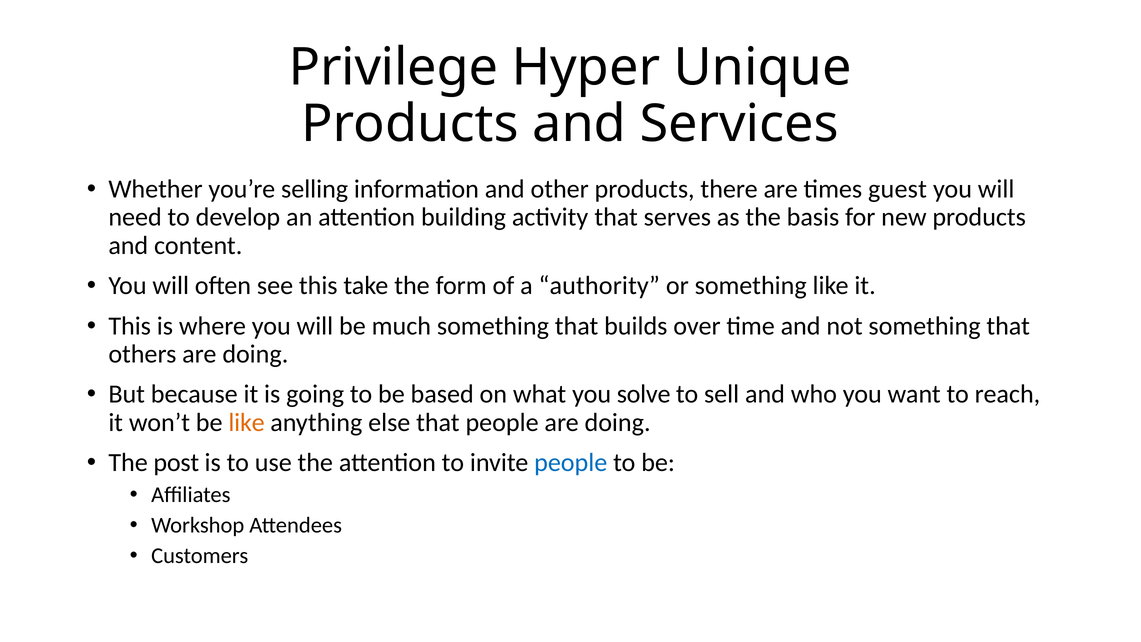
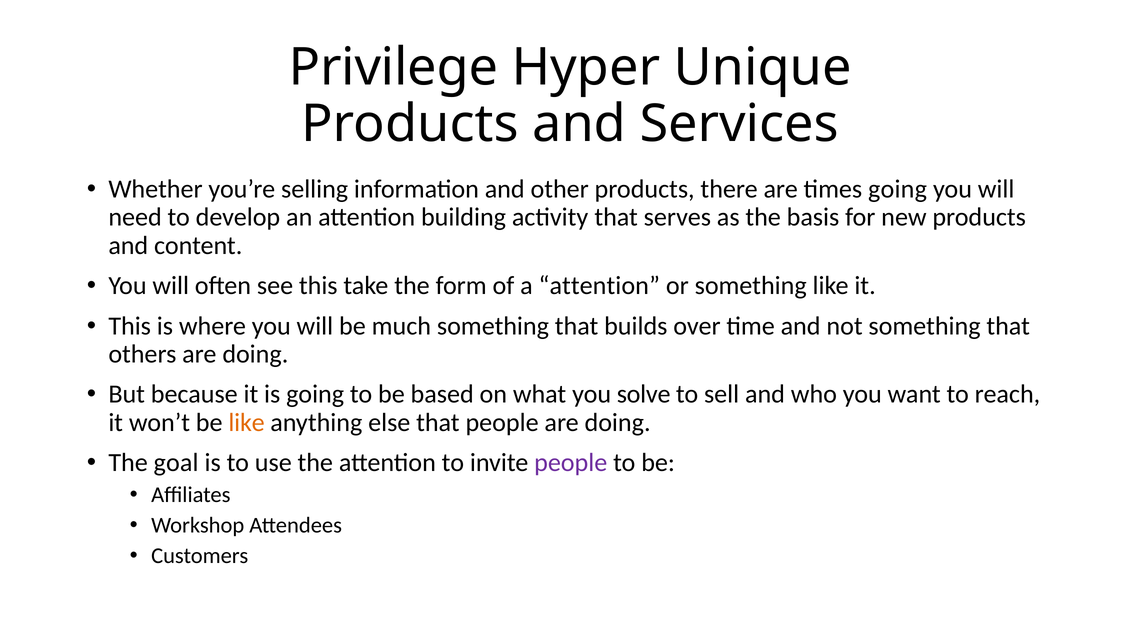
times guest: guest -> going
a authority: authority -> attention
post: post -> goal
people at (571, 463) colour: blue -> purple
